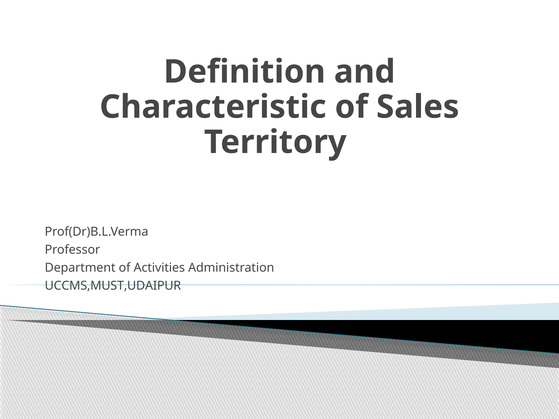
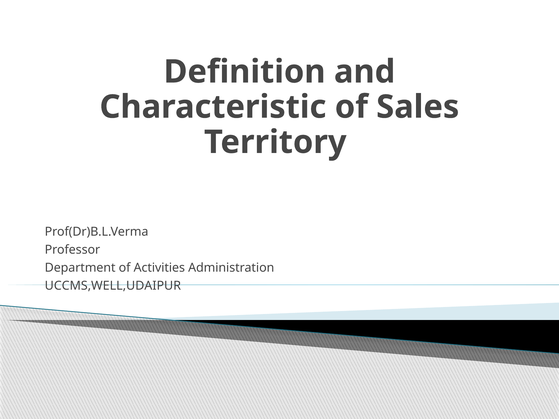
UCCMS,MUST,UDAIPUR: UCCMS,MUST,UDAIPUR -> UCCMS,WELL,UDAIPUR
